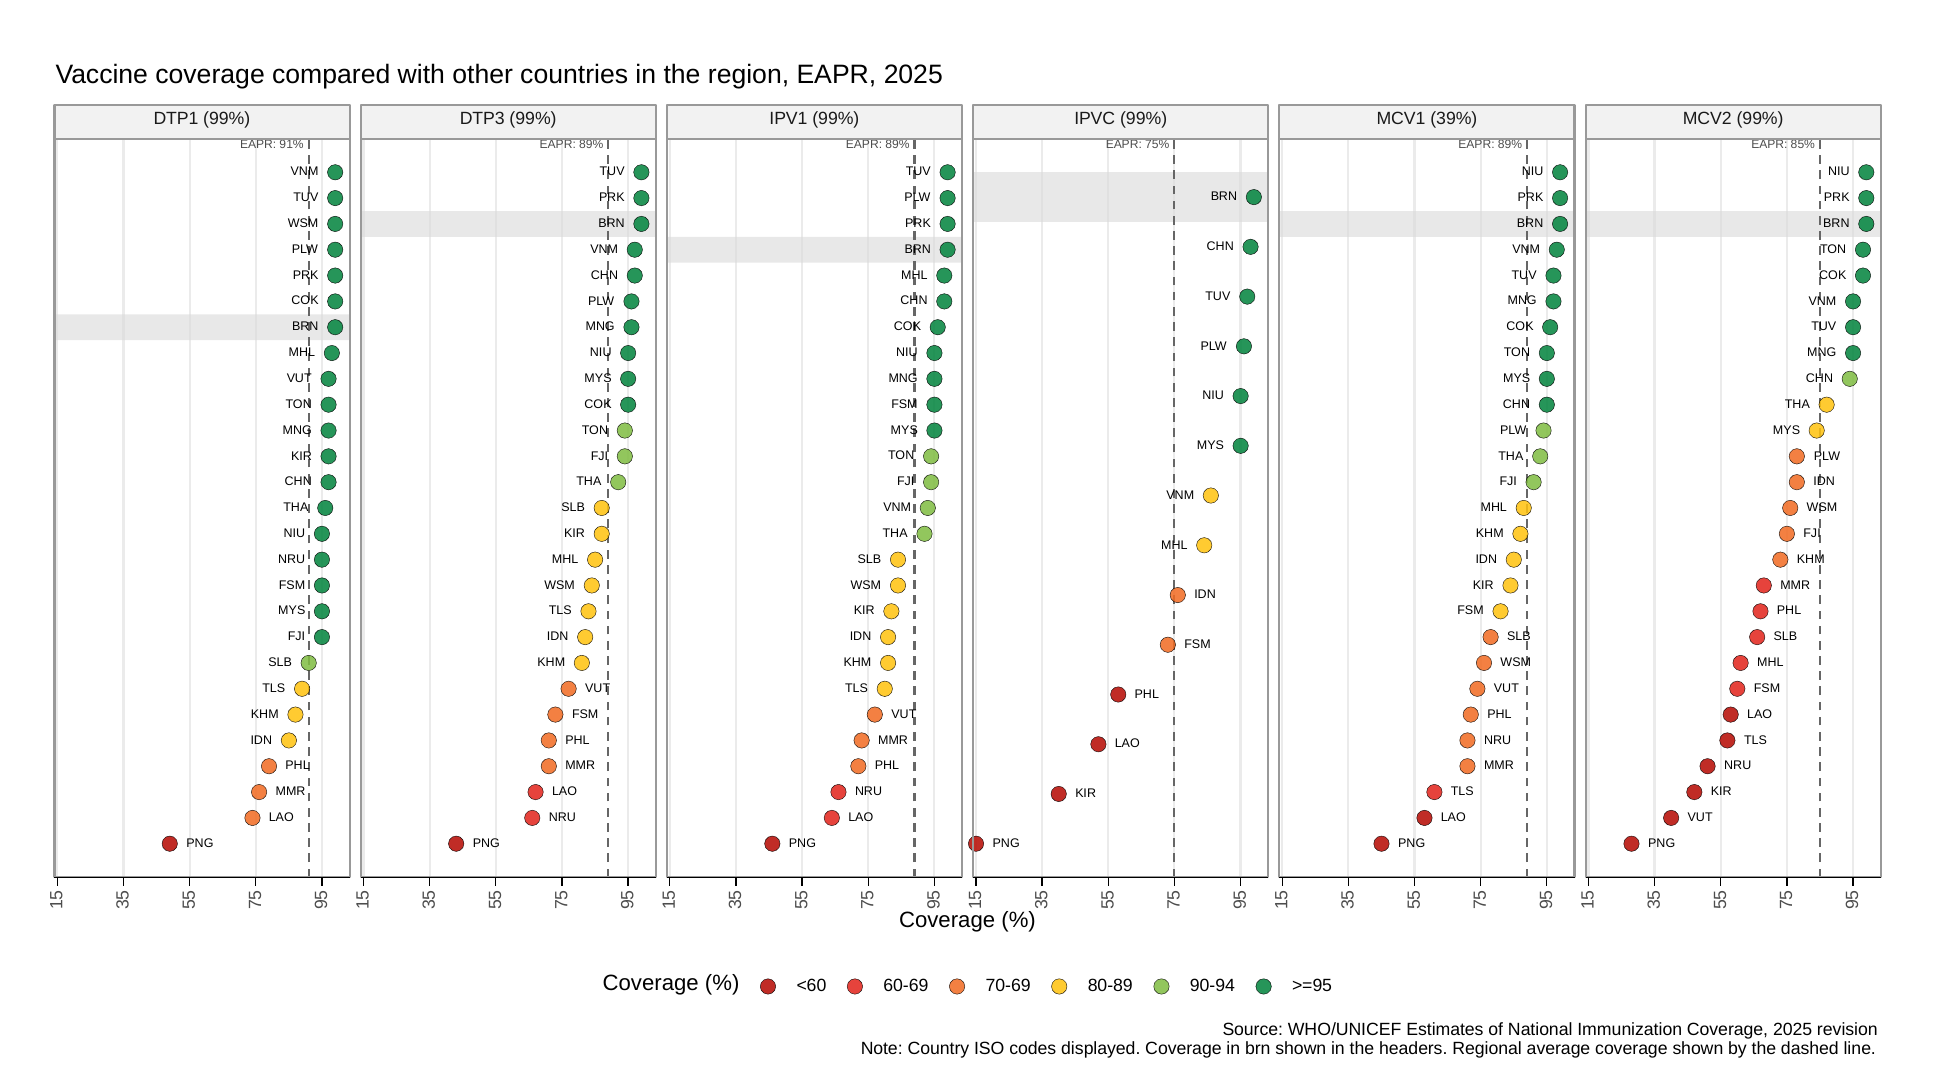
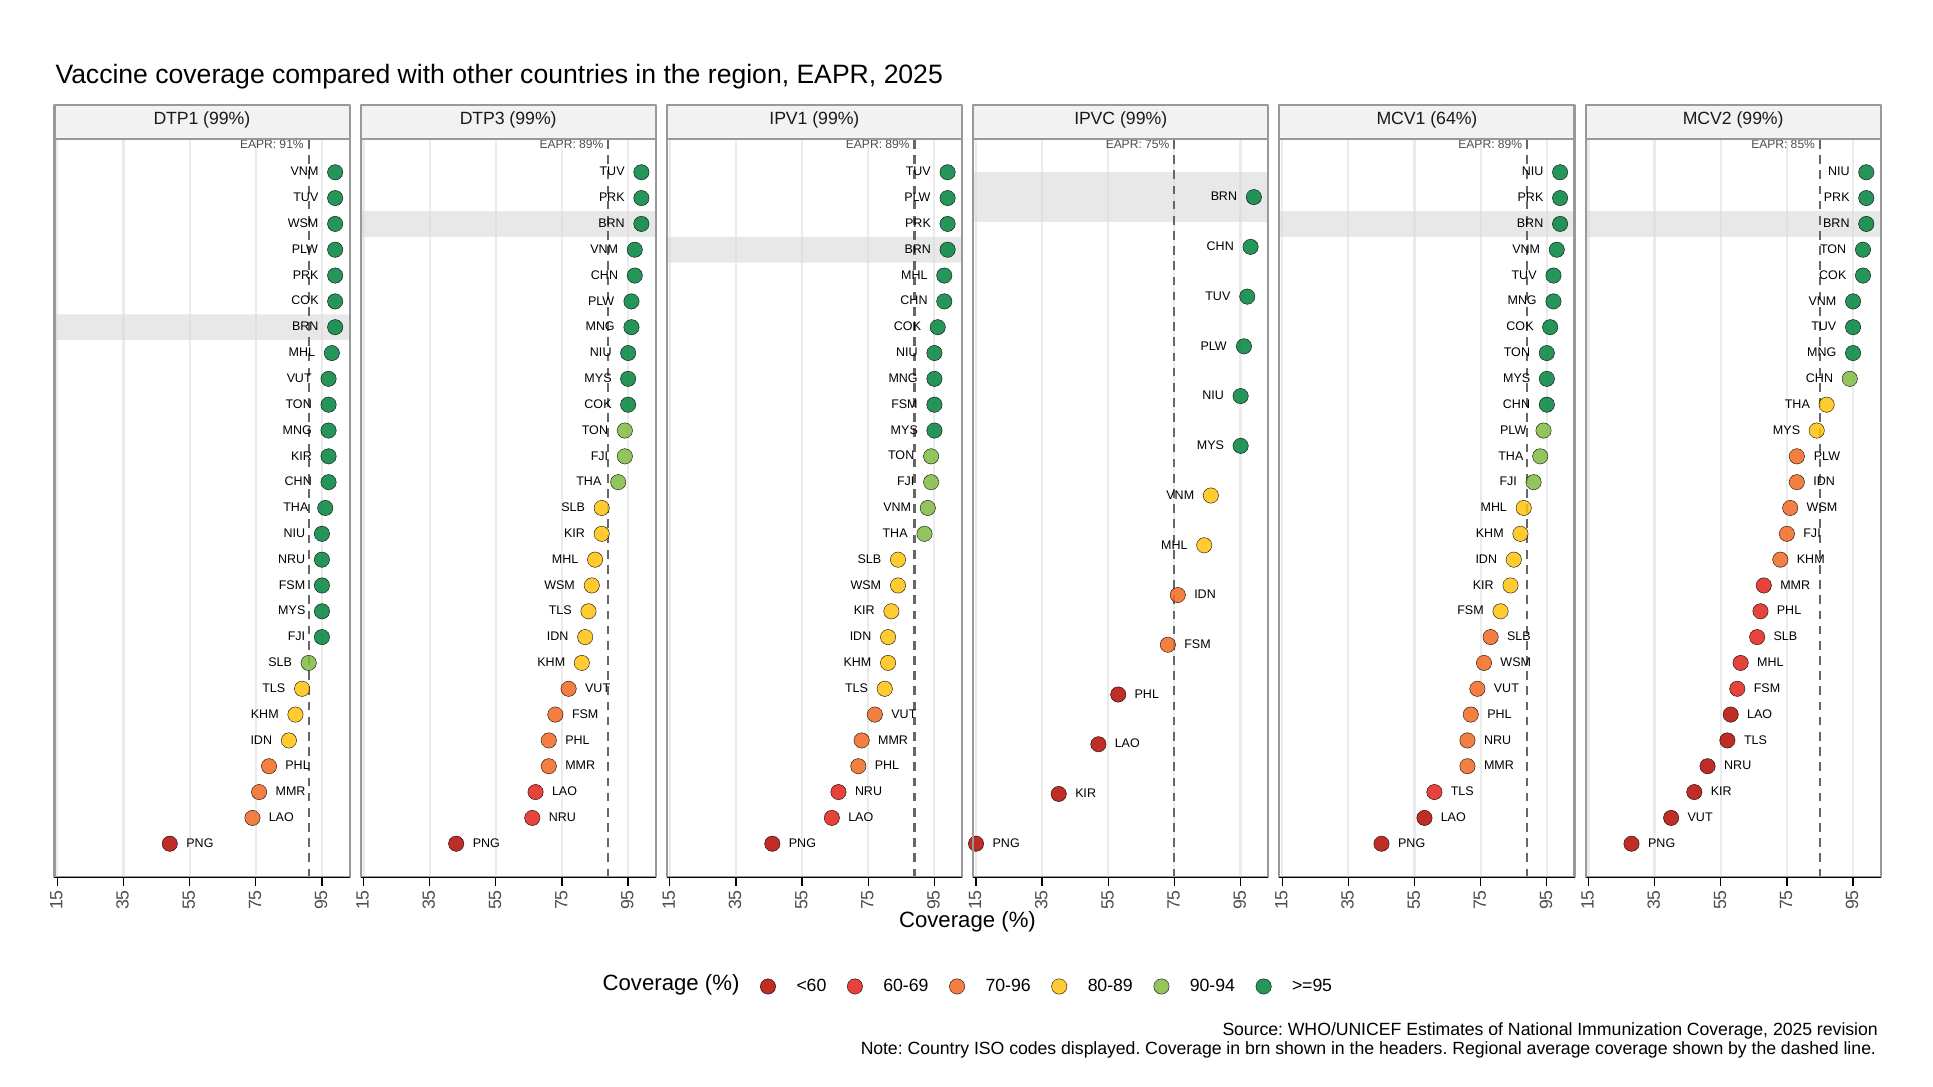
39%: 39% -> 64%
70-69: 70-69 -> 70-96
